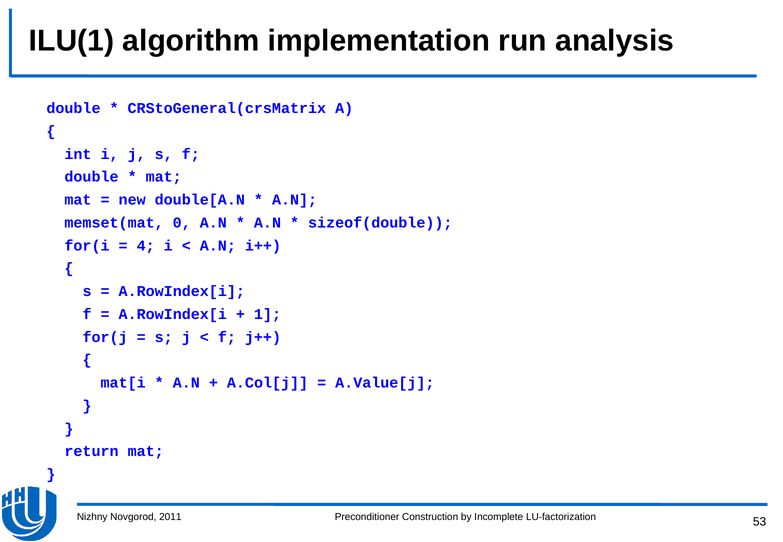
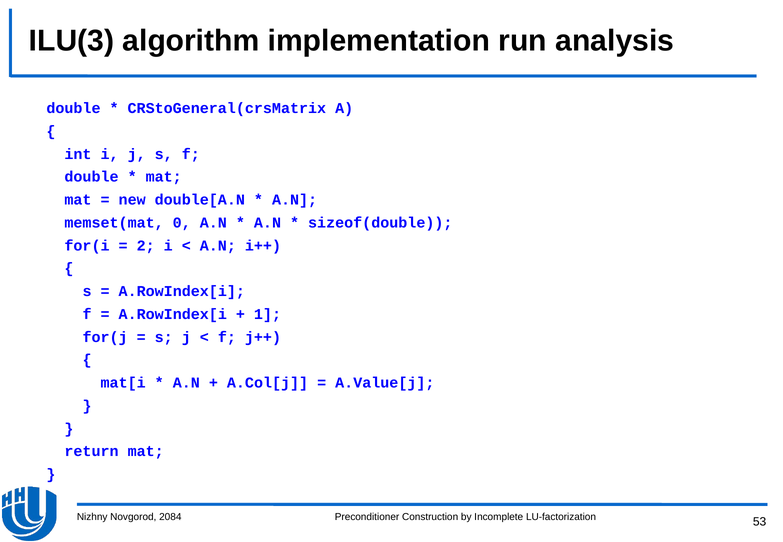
ILU(1: ILU(1 -> ILU(3
4: 4 -> 2
2011: 2011 -> 2084
